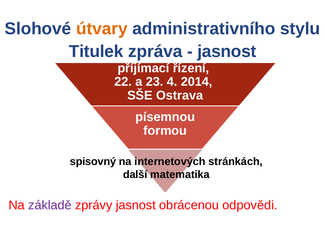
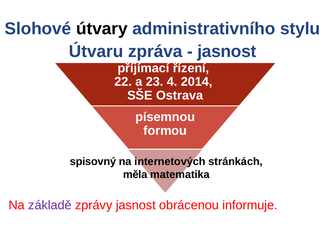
útvary colour: orange -> black
Titulek: Titulek -> Útvaru
další: další -> měla
odpovědi: odpovědi -> informuje
